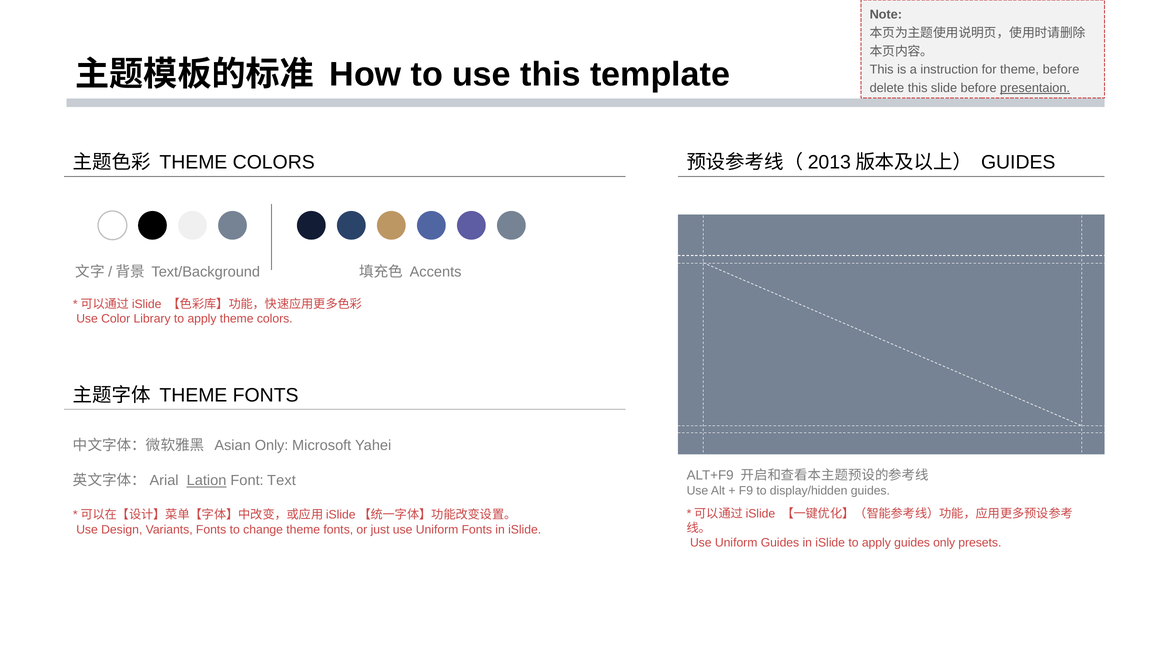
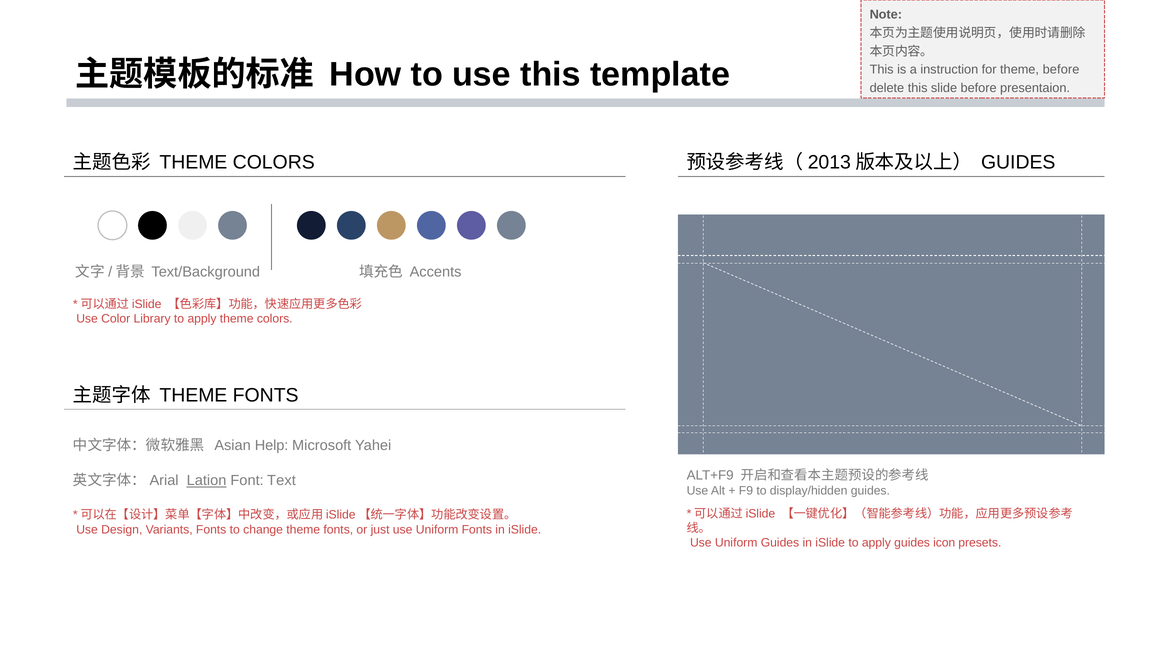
presentaion underline: present -> none
Asian Only: Only -> Help
guides only: only -> icon
